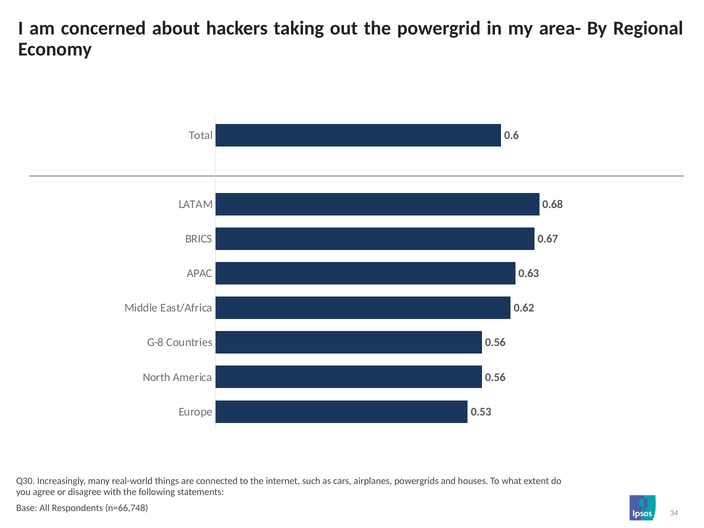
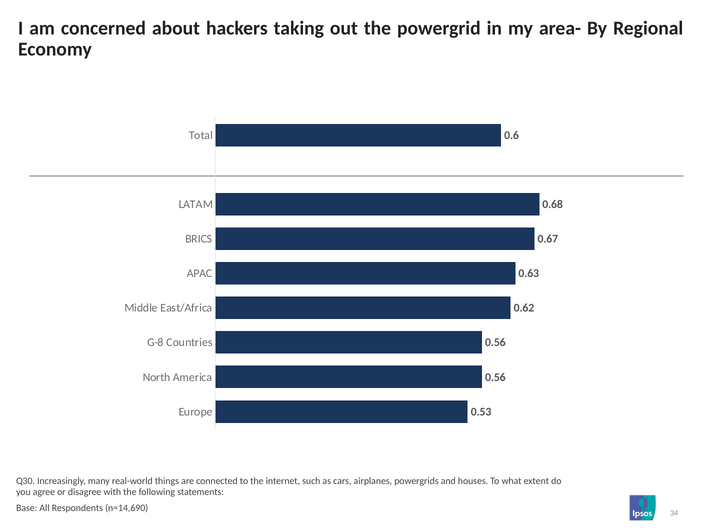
n=66,748: n=66,748 -> n=14,690
